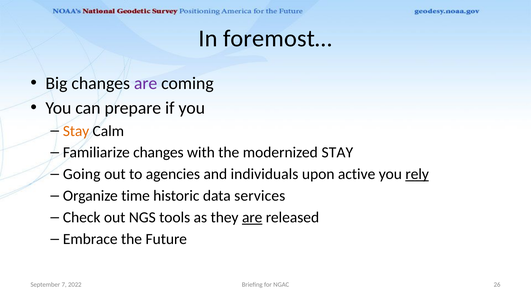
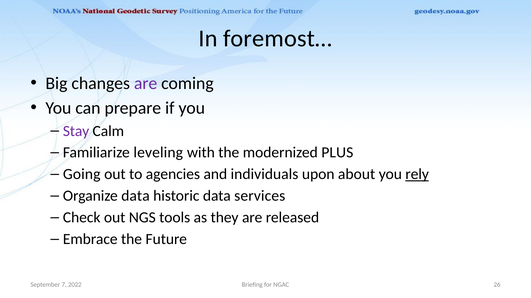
Stay at (76, 131) colour: orange -> purple
Familiarize changes: changes -> leveling
modernized STAY: STAY -> PLUS
active: active -> about
Organize time: time -> data
are at (252, 218) underline: present -> none
